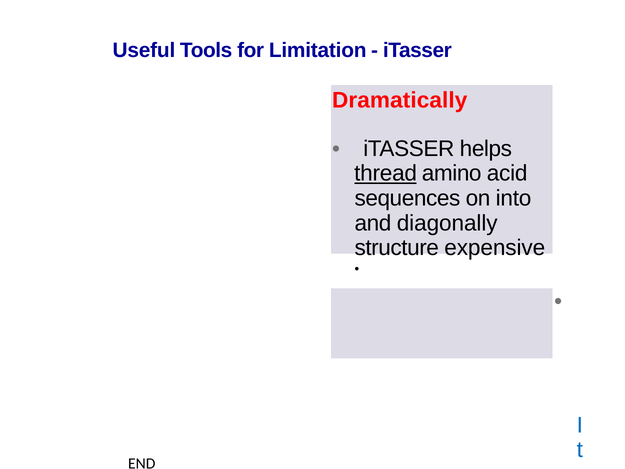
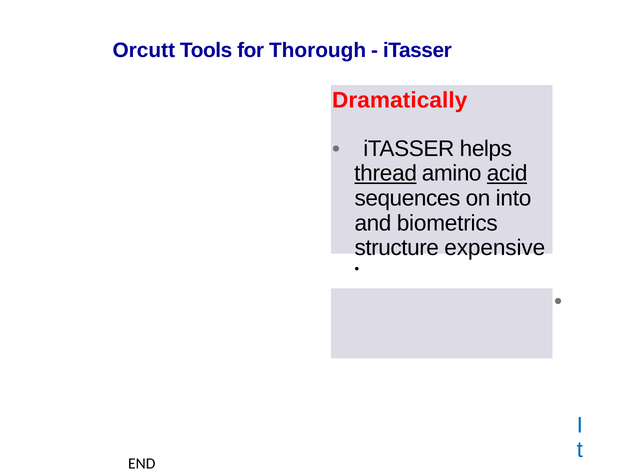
Useful: Useful -> Orcutt
Limitation: Limitation -> Thorough
acid underline: none -> present
diagonally: diagonally -> biometrics
